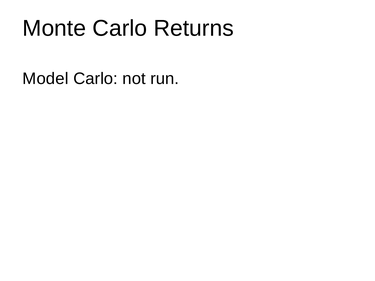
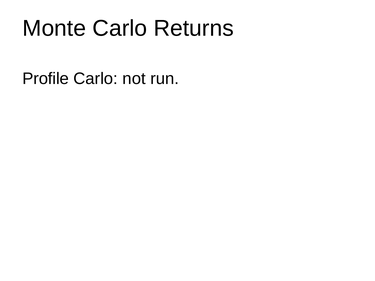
Model: Model -> Profile
